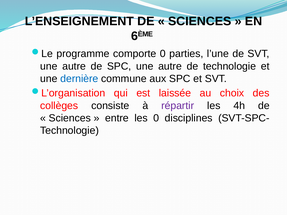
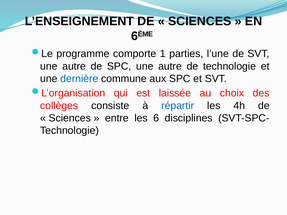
comporte 0: 0 -> 1
répartir colour: purple -> blue
les 0: 0 -> 6
